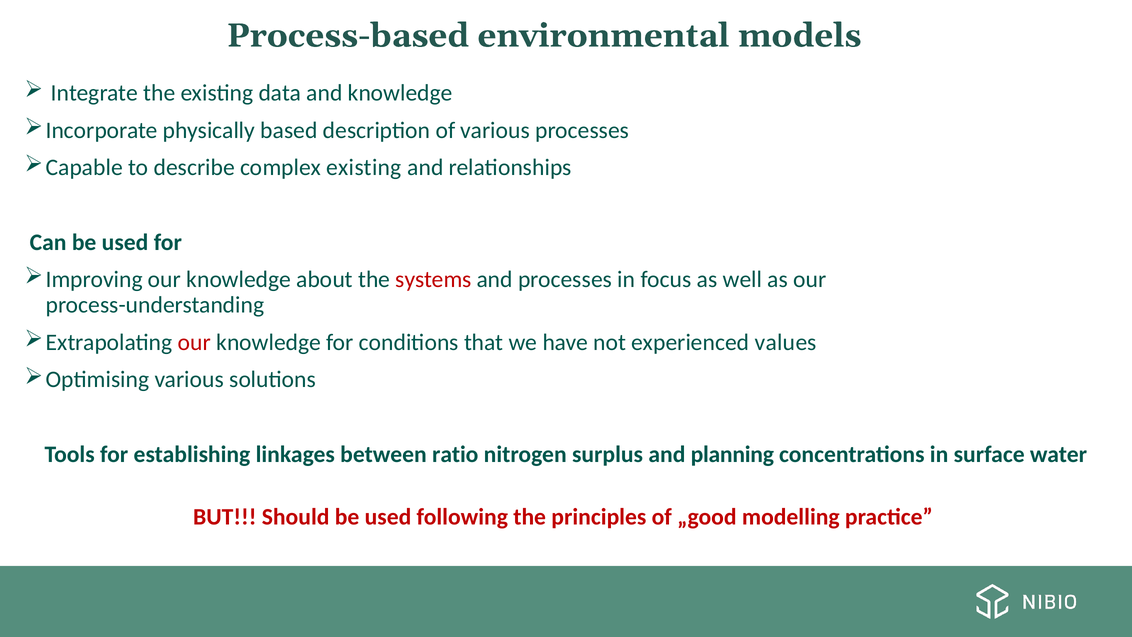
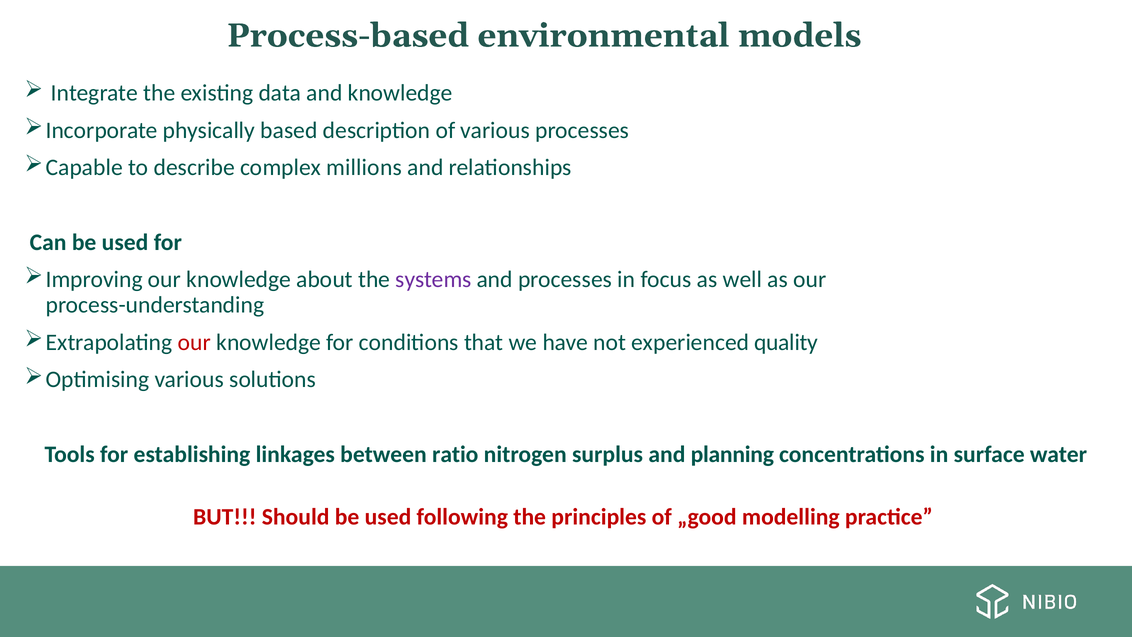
complex existing: existing -> millions
systems colour: red -> purple
values: values -> quality
